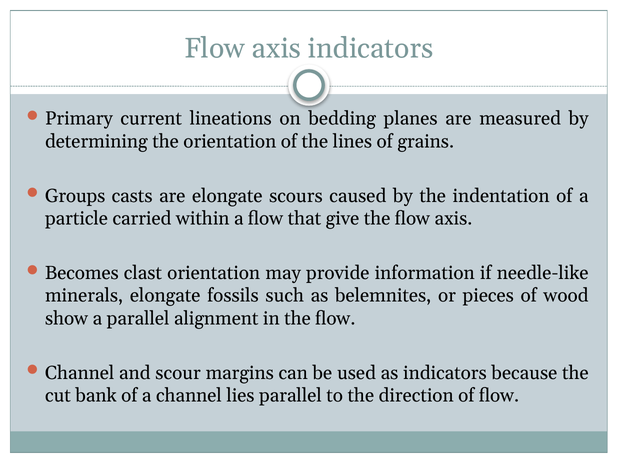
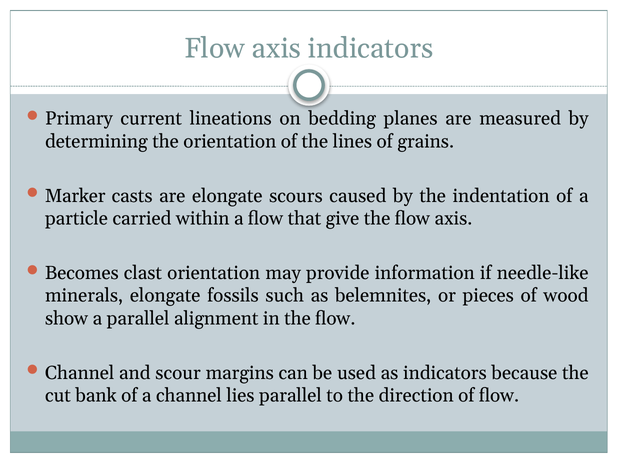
Groups: Groups -> Marker
